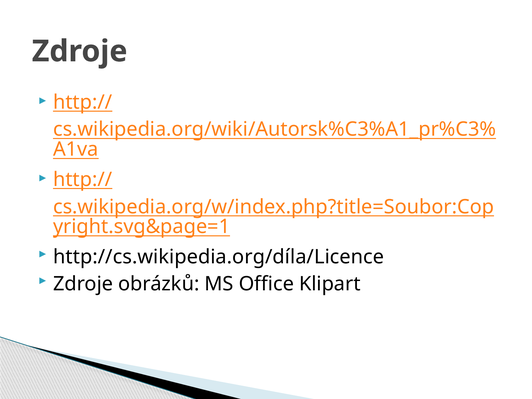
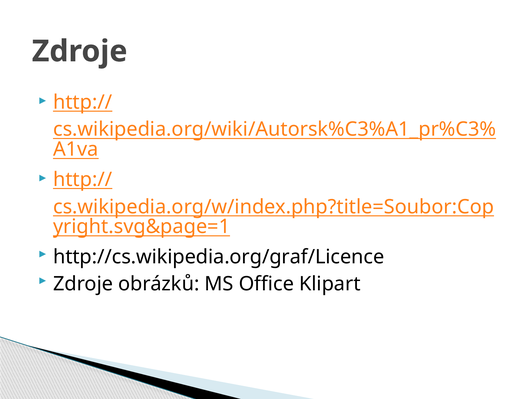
http://cs.wikipedia.org/díla/Licence: http://cs.wikipedia.org/díla/Licence -> http://cs.wikipedia.org/graf/Licence
